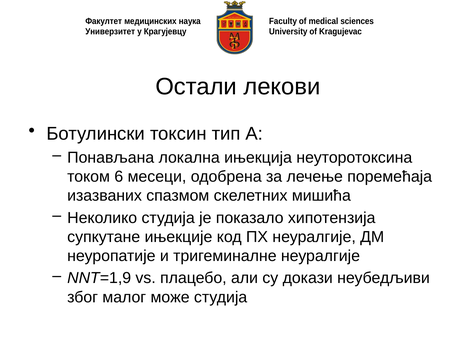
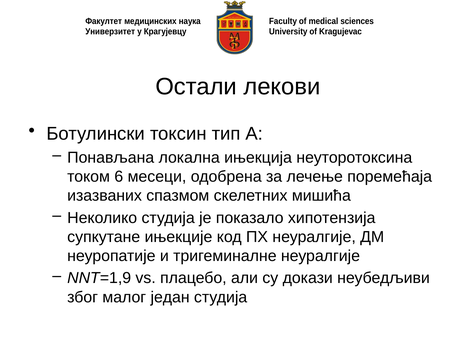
може: може -> један
